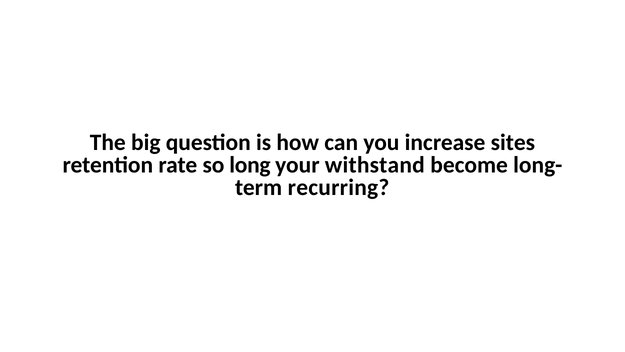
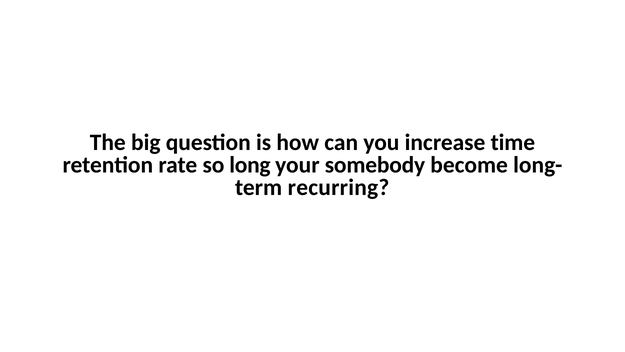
sites: sites -> time
withstand: withstand -> somebody
